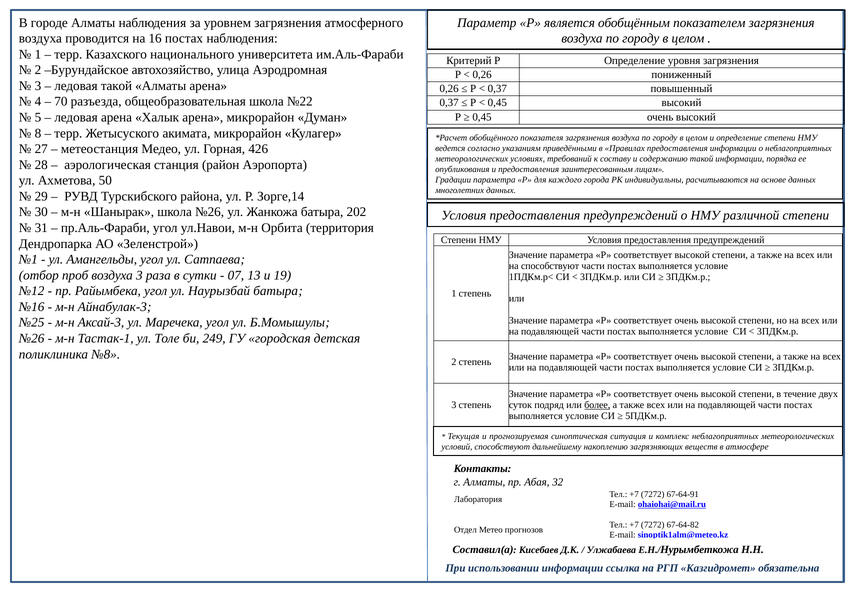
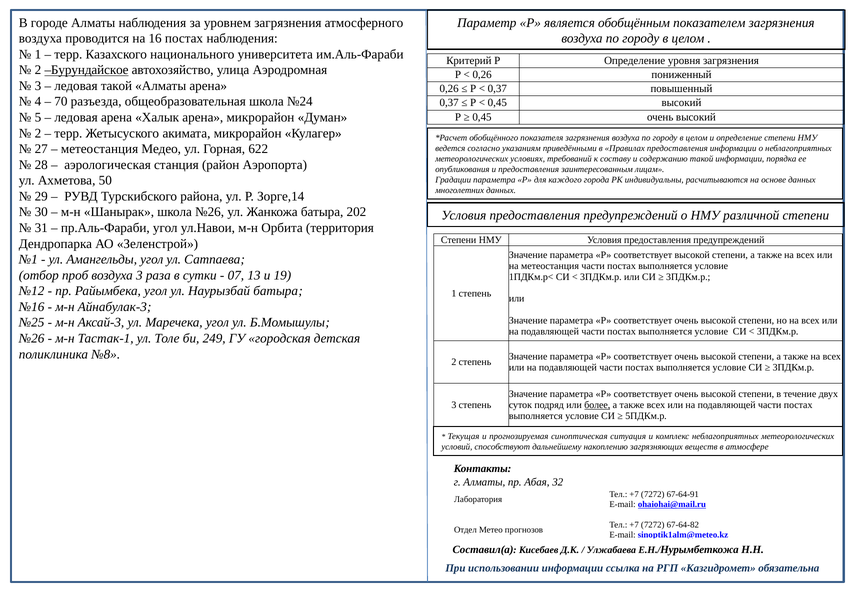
Бурундайское underline: none -> present
№22: №22 -> №24
8 at (38, 133): 8 -> 2
426: 426 -> 622
на способствуют: способствуют -> метеостанция
